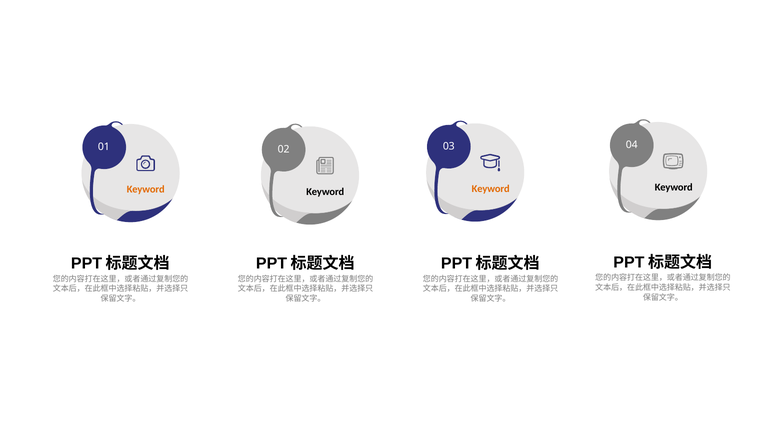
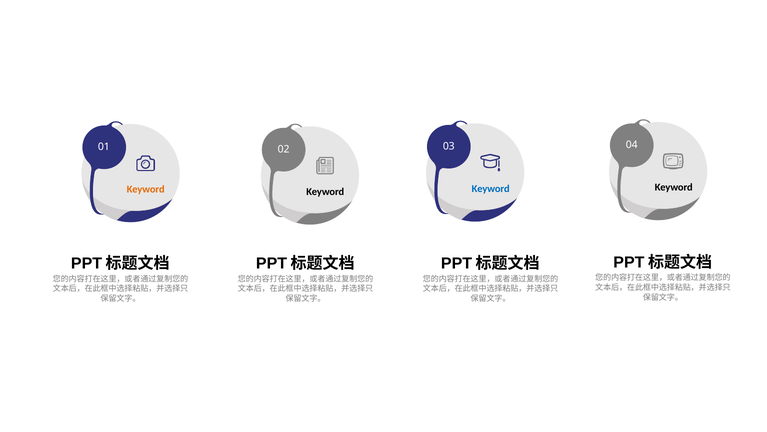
Keyword at (491, 188) colour: orange -> blue
